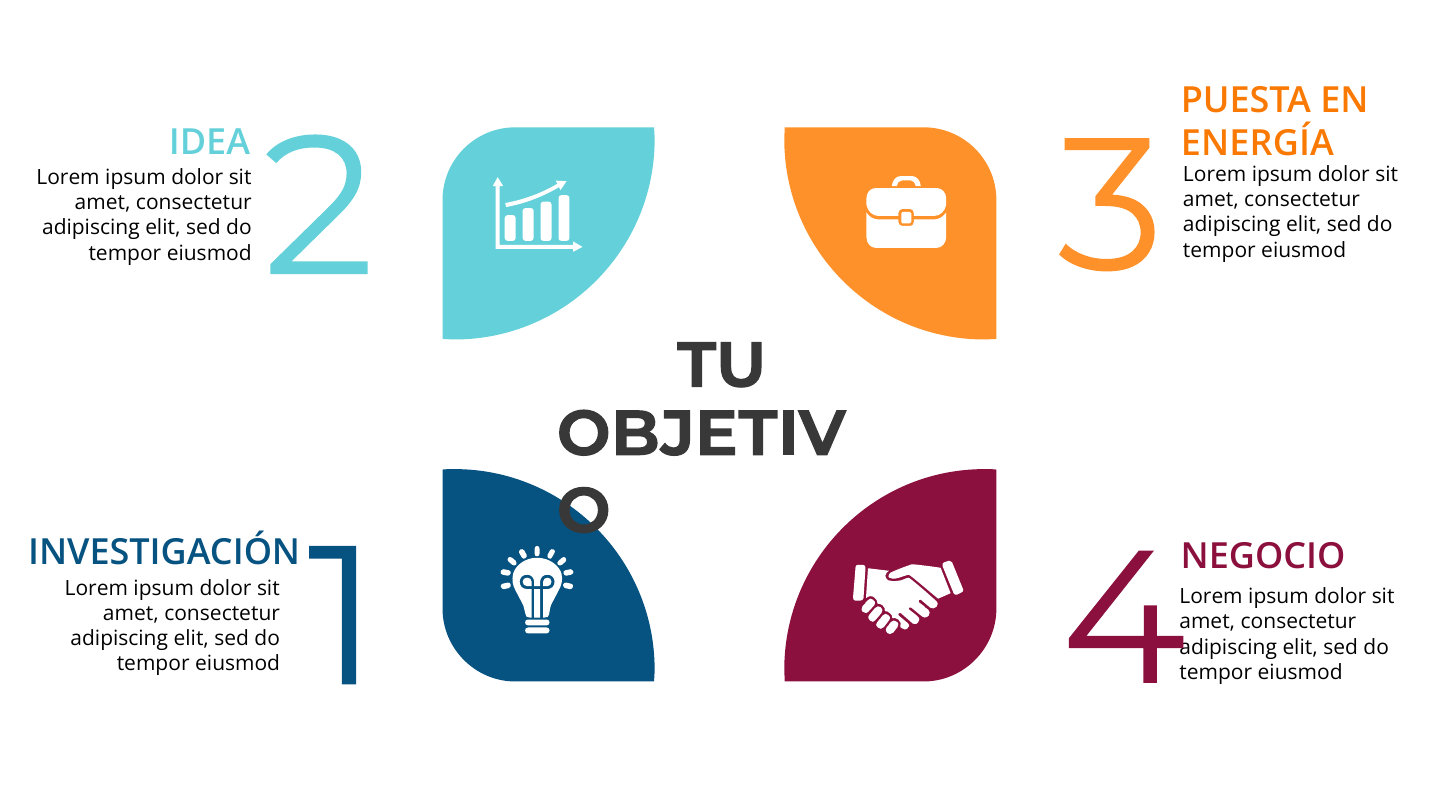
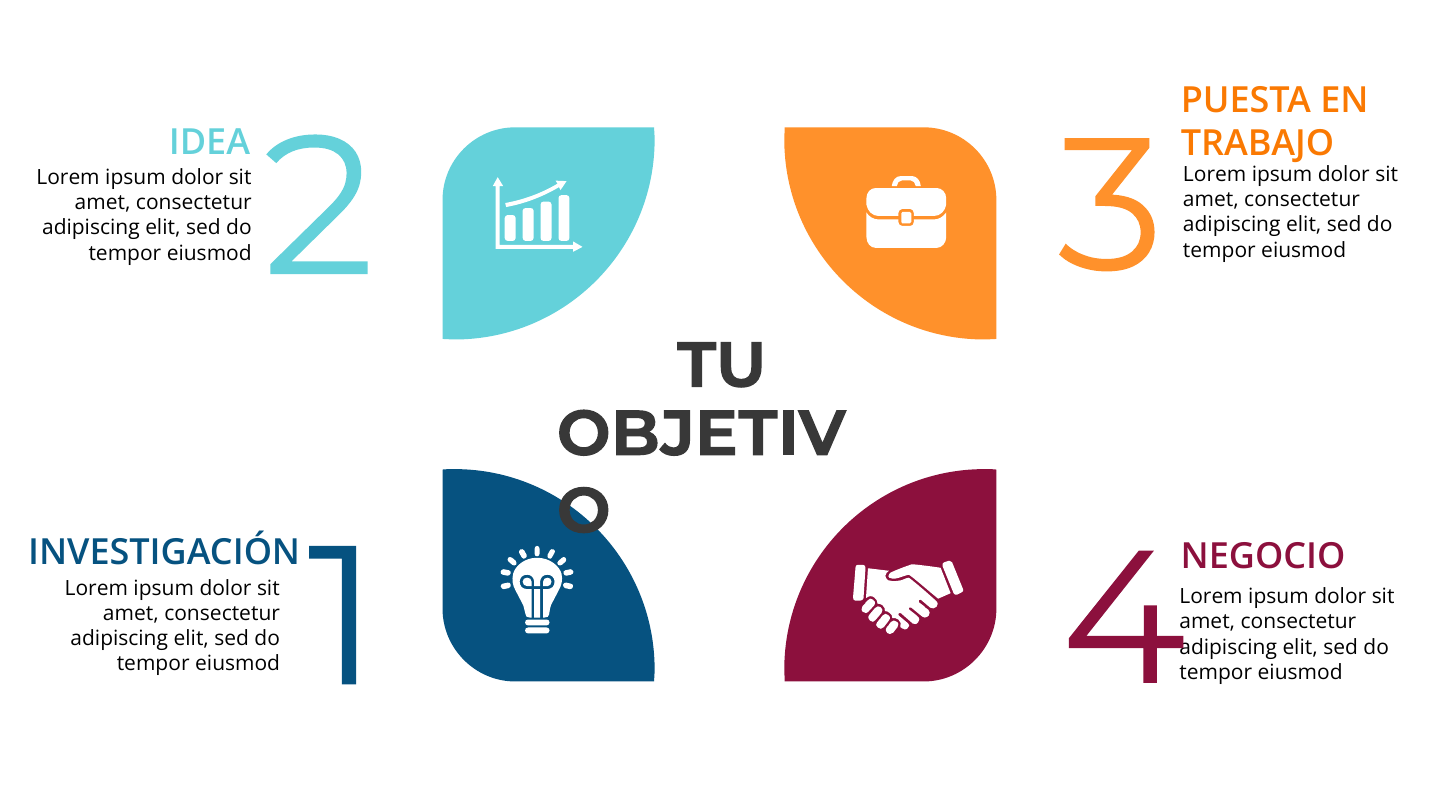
ENERGÍA: ENERGÍA -> TRABAJO
